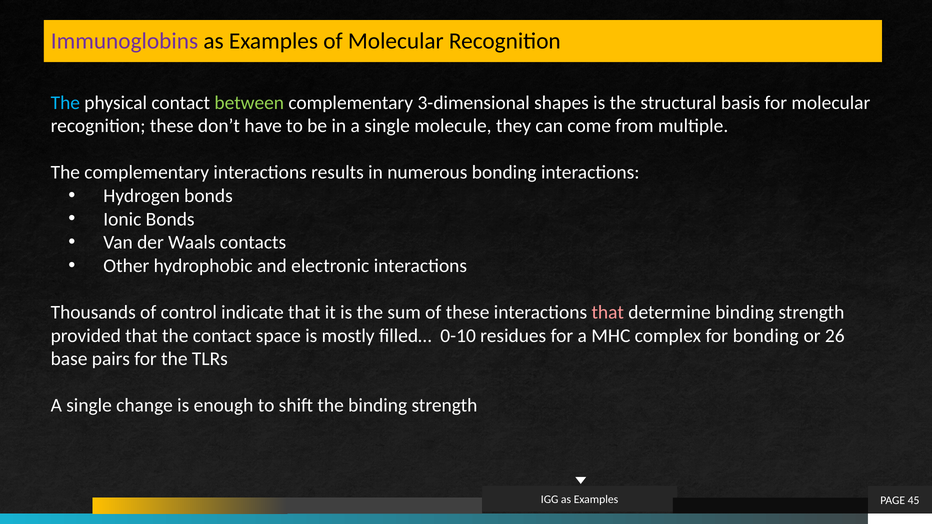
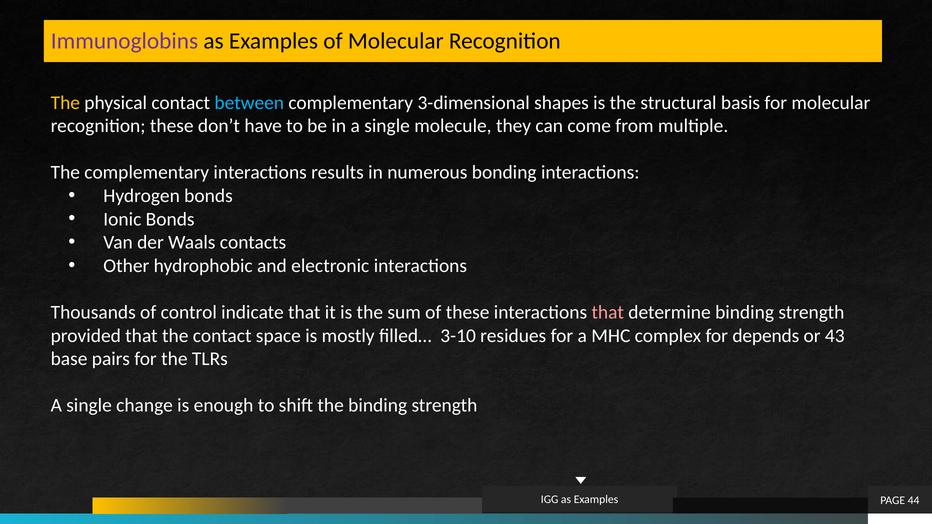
The at (65, 103) colour: light blue -> yellow
between colour: light green -> light blue
0-10: 0-10 -> 3-10
for bonding: bonding -> depends
26: 26 -> 43
45: 45 -> 44
